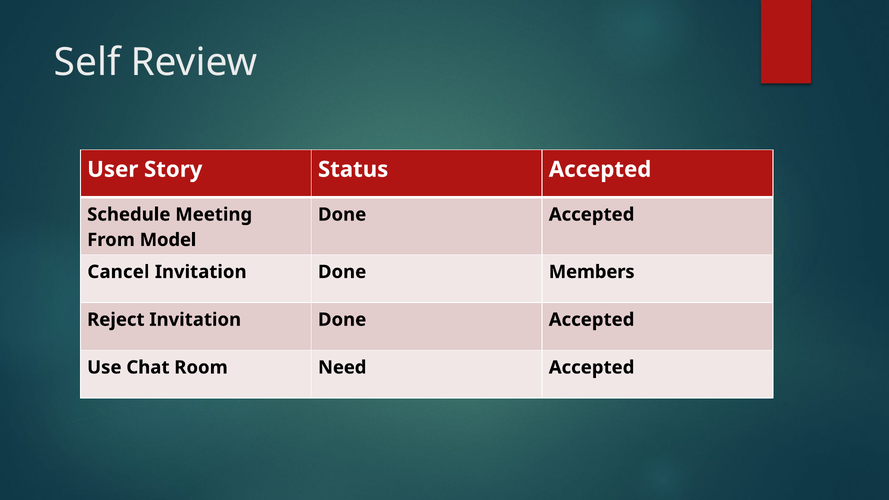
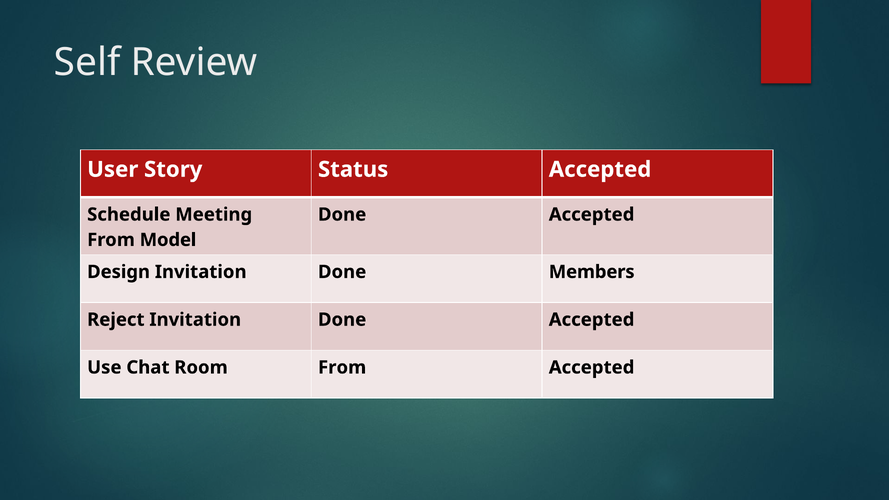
Cancel: Cancel -> Design
Room Need: Need -> From
